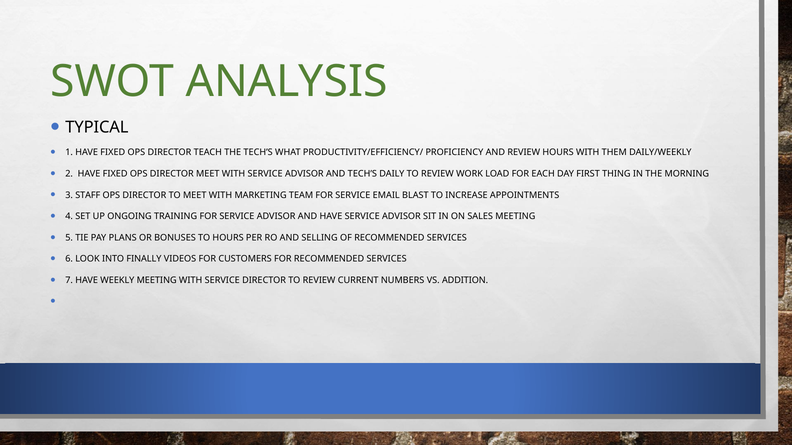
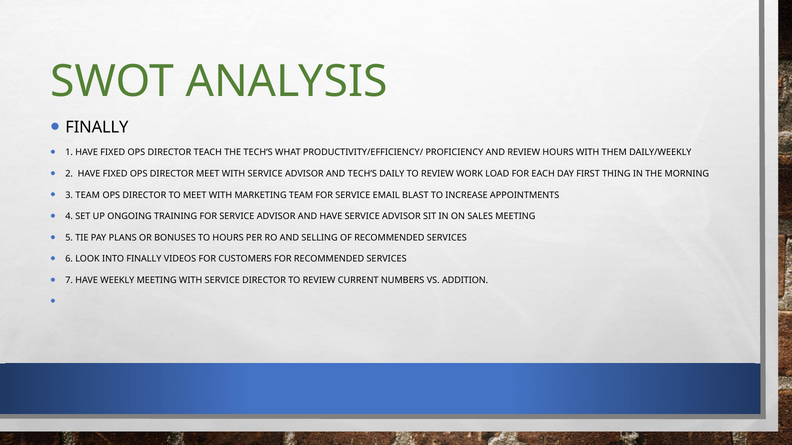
TYPICAL at (97, 127): TYPICAL -> FINALLY
3 STAFF: STAFF -> TEAM
